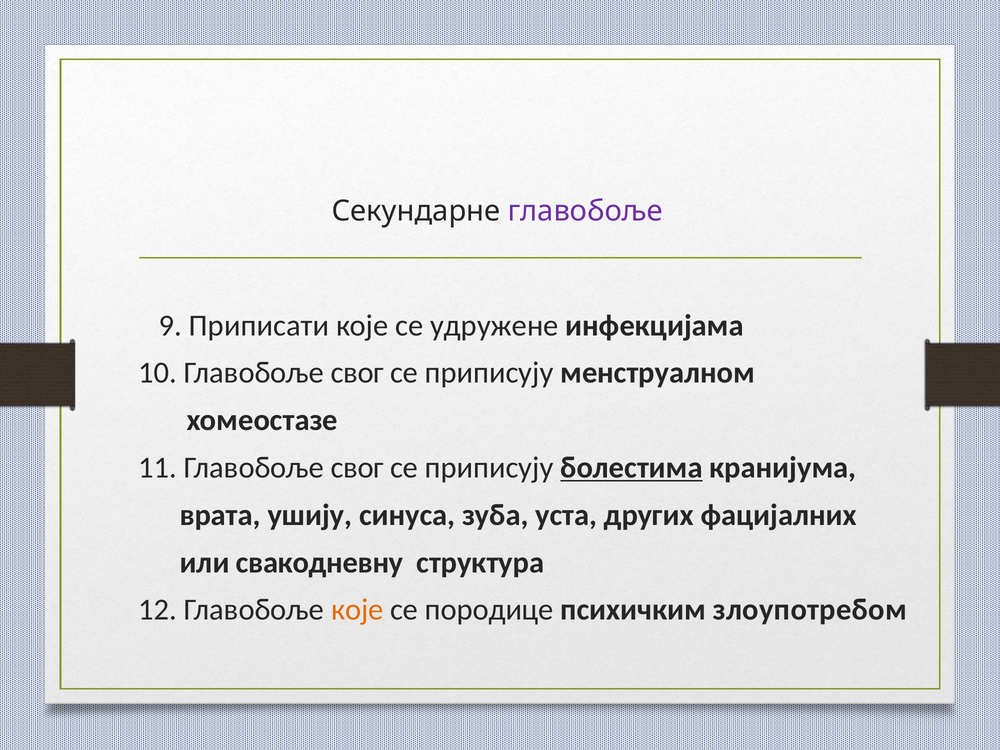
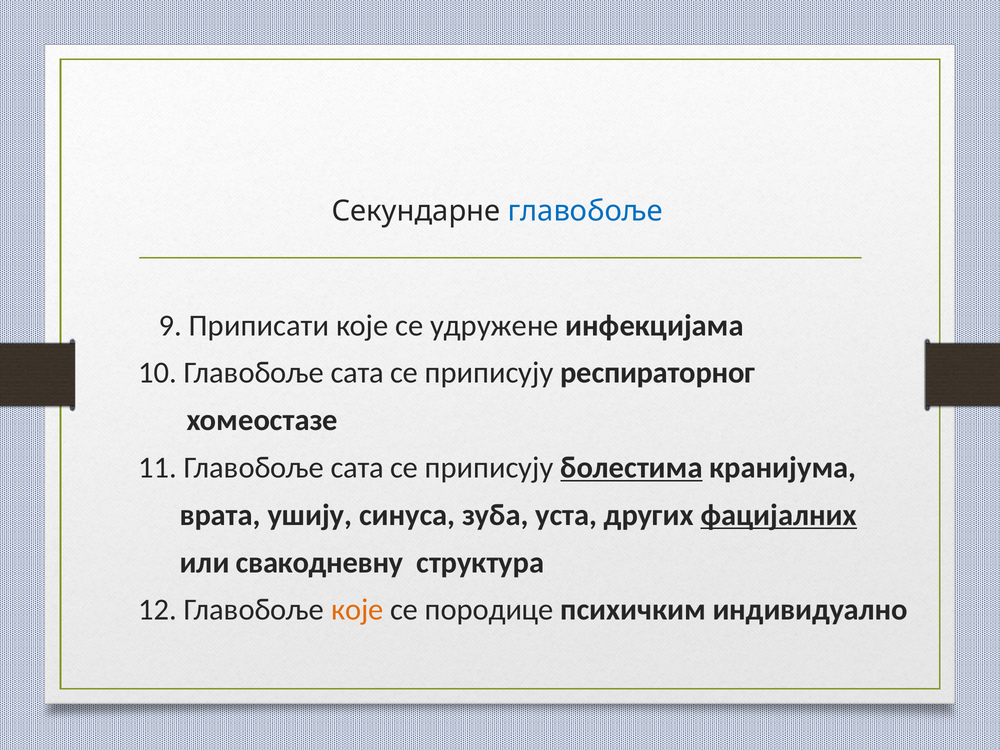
главобоље at (585, 211) colour: purple -> blue
10 Главобоље свог: свог -> сата
мeнструaлнoм: мeнструaлнoм -> респираторног
11 Главобоље свог: свог -> сата
фацијалних underline: none -> present
злоупотребом: злоупотребом -> индивидуално
